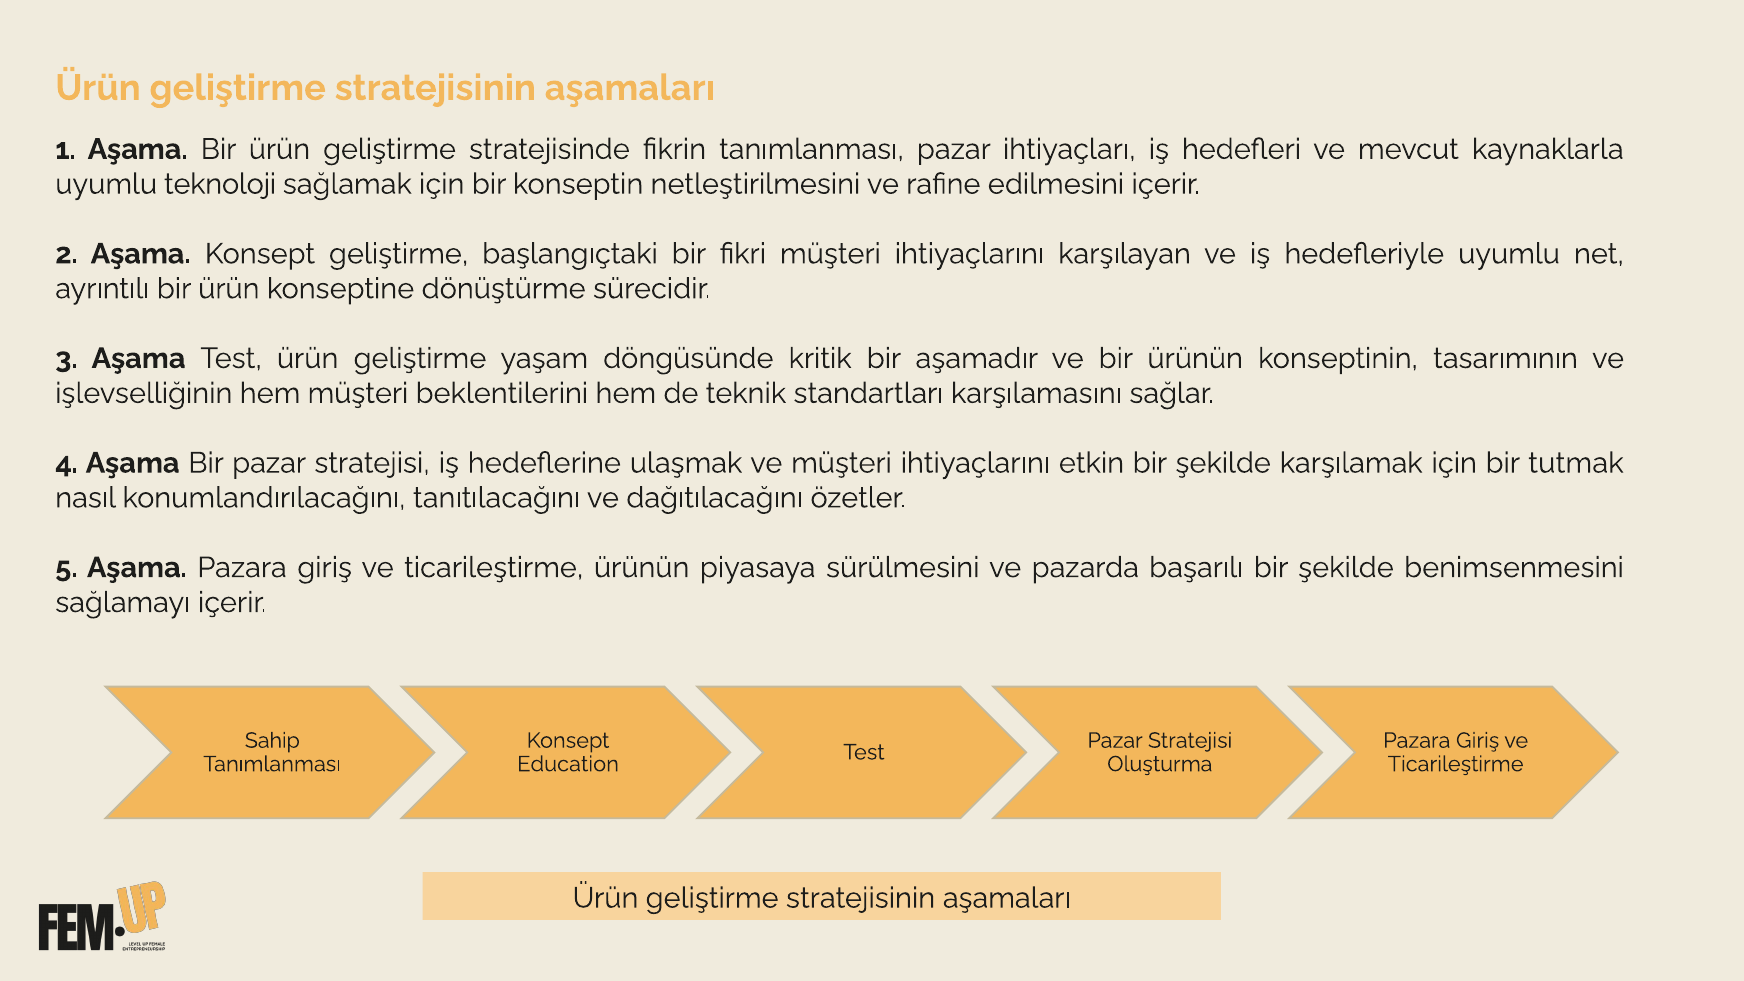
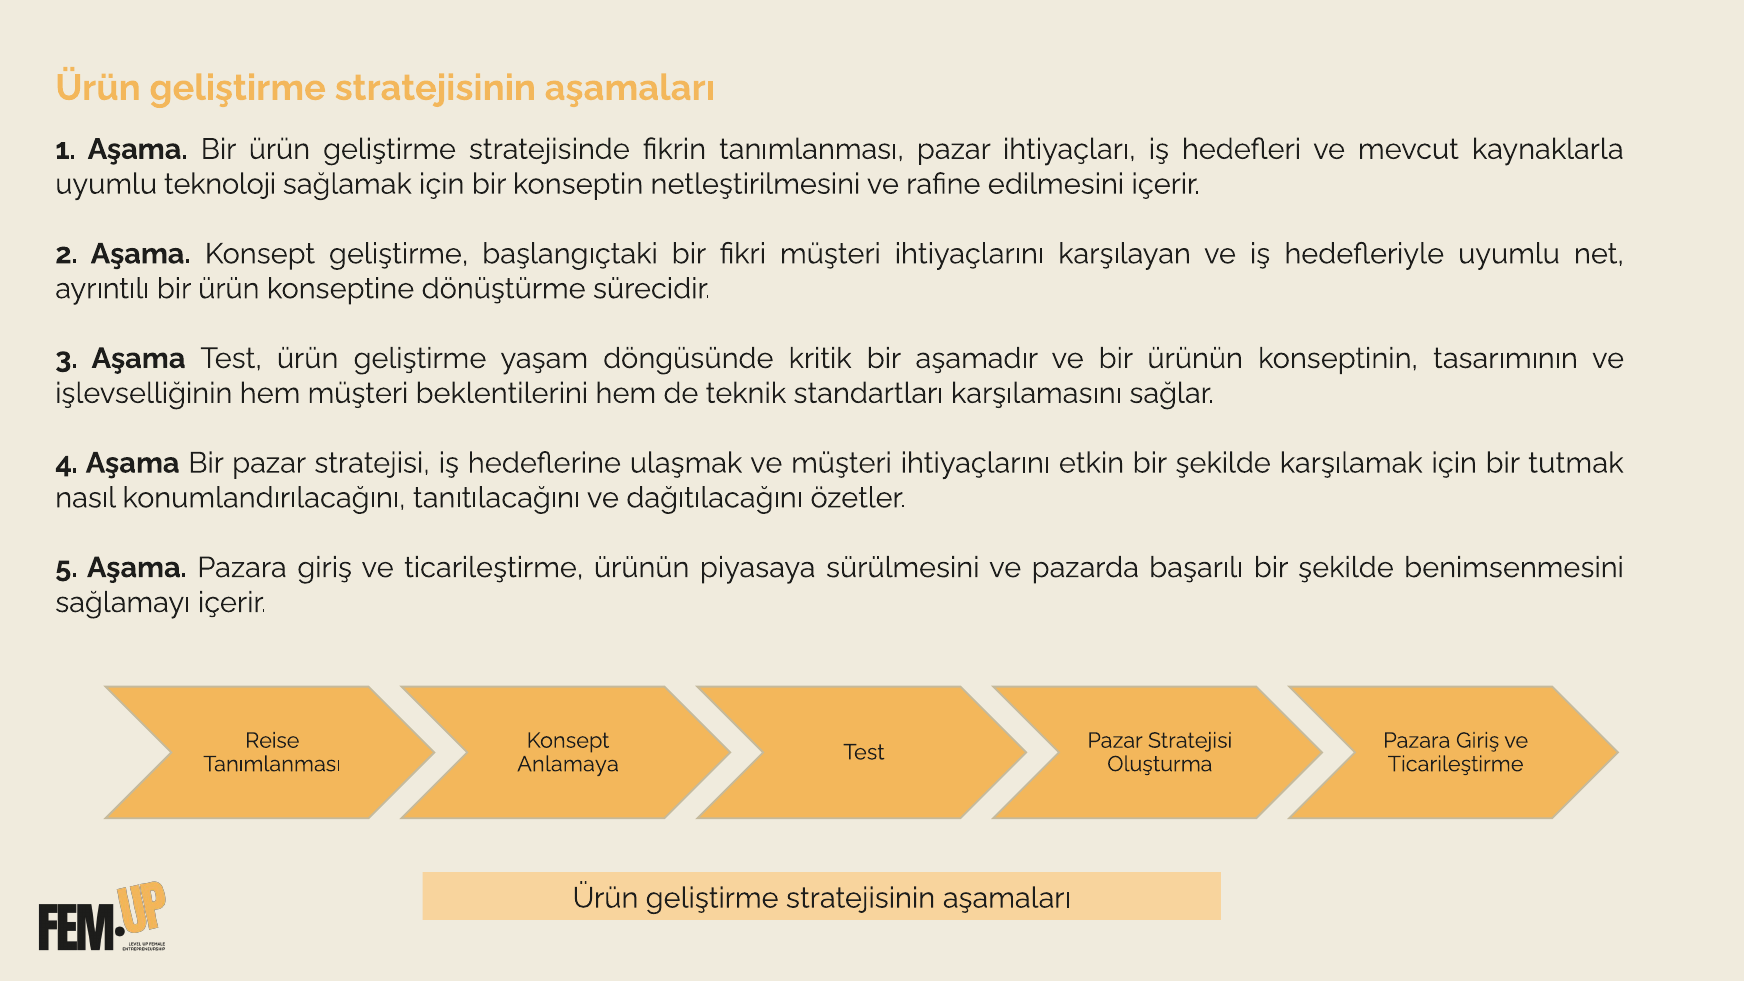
Sahip: Sahip -> Reise
Education: Education -> Anlamaya
